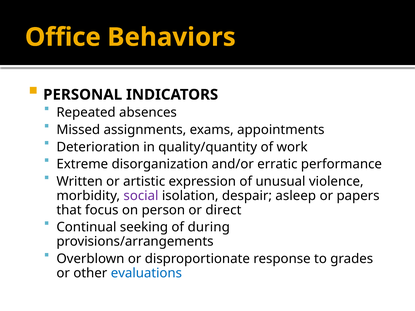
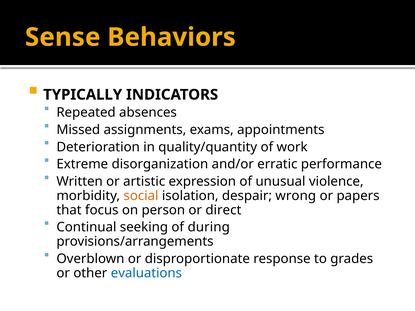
Office: Office -> Sense
PERSONAL: PERSONAL -> TYPICALLY
social colour: purple -> orange
asleep: asleep -> wrong
